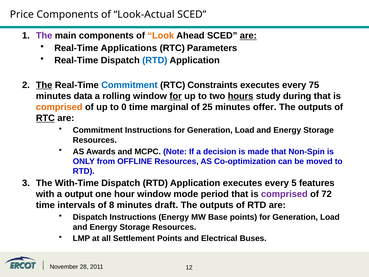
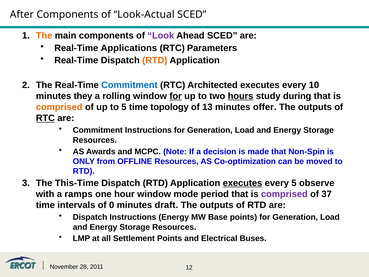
Price: Price -> After
The at (44, 36) colour: purple -> orange
Look colour: orange -> purple
are at (248, 36) underline: present -> none
RTD at (155, 60) colour: blue -> orange
The at (44, 85) underline: present -> none
Constraints: Constraints -> Architected
75: 75 -> 10
data: data -> they
to 0: 0 -> 5
marginal: marginal -> topology
25: 25 -> 13
With-Time: With-Time -> This-Time
executes at (242, 183) underline: none -> present
features: features -> observe
output: output -> ramps
72: 72 -> 37
8: 8 -> 0
